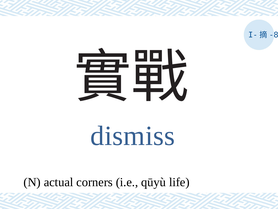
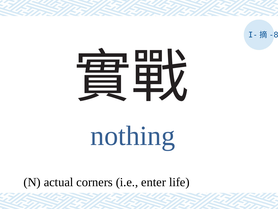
dismiss: dismiss -> nothing
qūyù: qūyù -> enter
